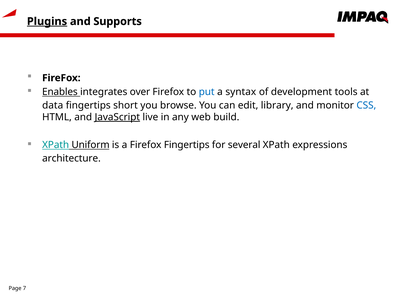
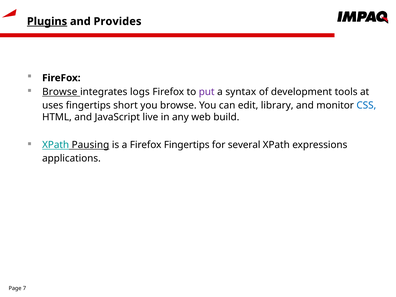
Supports: Supports -> Provides
Enables at (60, 92): Enables -> Browse
over: over -> logs
put colour: blue -> purple
data: data -> uses
JavaScript underline: present -> none
Uniform: Uniform -> Pausing
architecture: architecture -> applications
